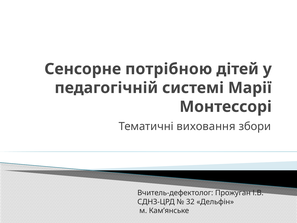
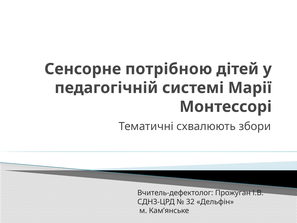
виховання: виховання -> схвалюють
